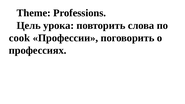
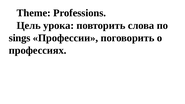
cook: cook -> sings
